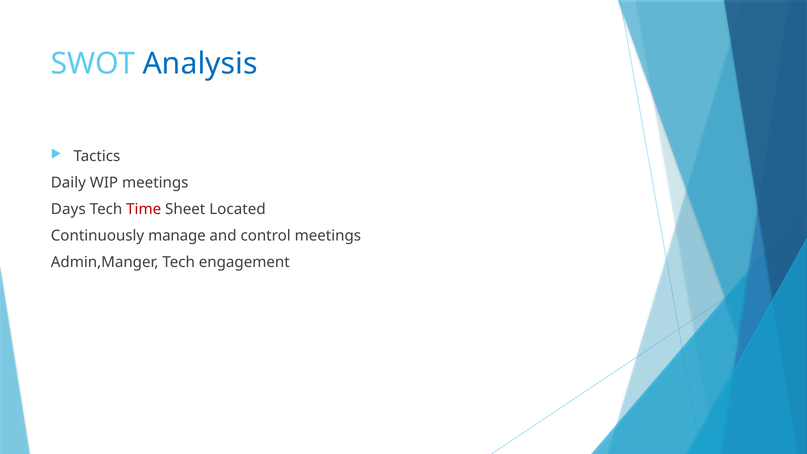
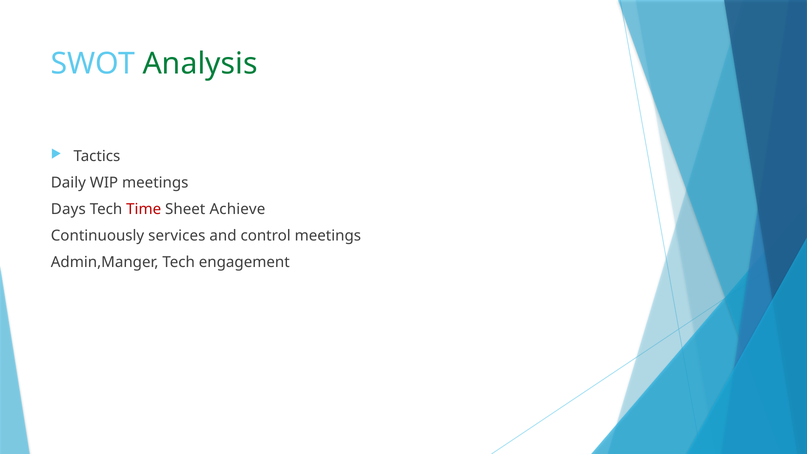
Analysis colour: blue -> green
Located: Located -> Achieve
manage: manage -> services
